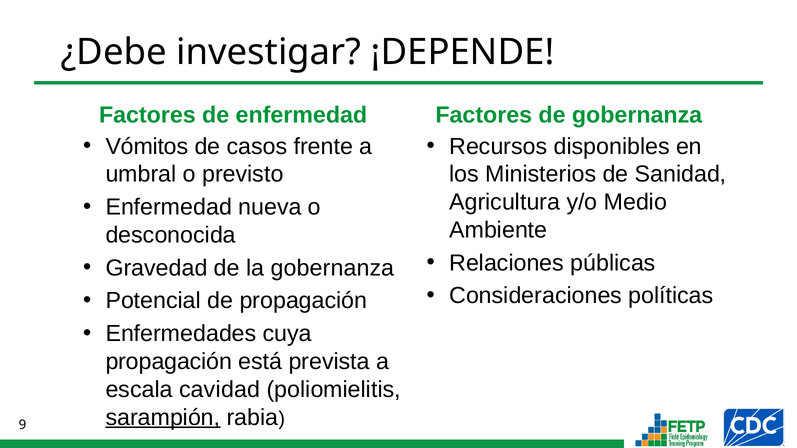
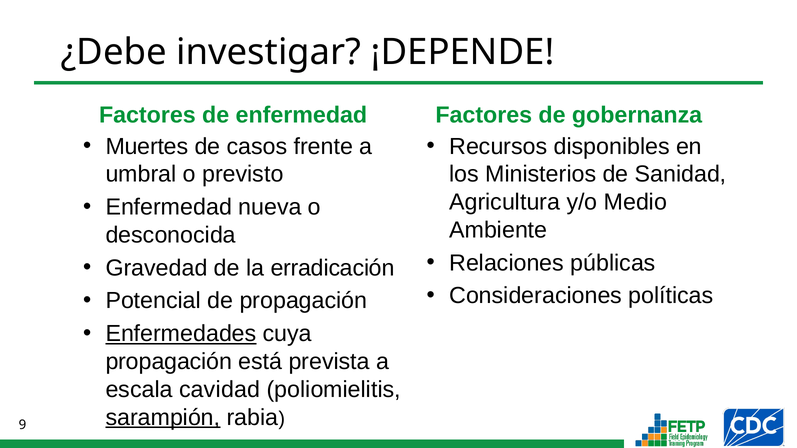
Vómitos: Vómitos -> Muertes
la gobernanza: gobernanza -> erradicación
Enfermedades underline: none -> present
